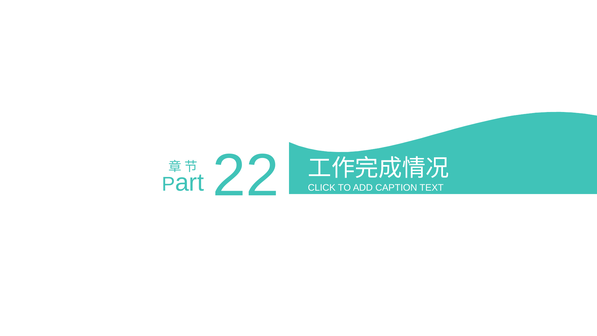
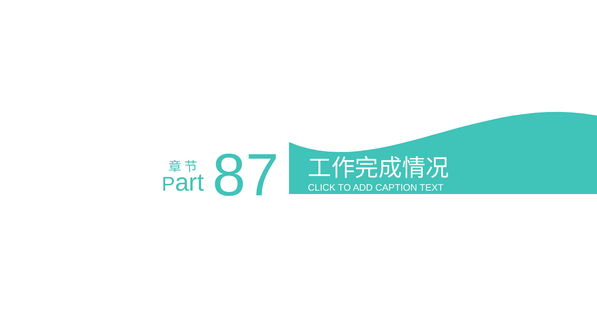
22: 22 -> 87
